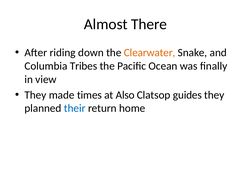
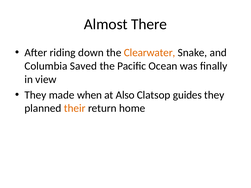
Tribes: Tribes -> Saved
times: times -> when
their colour: blue -> orange
